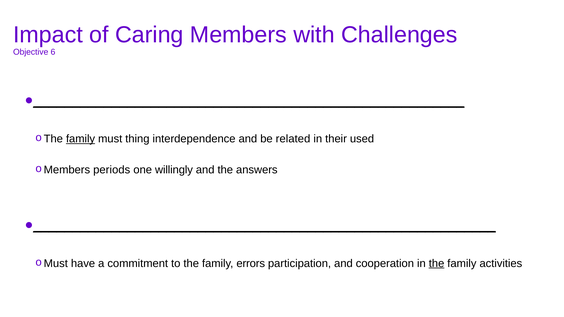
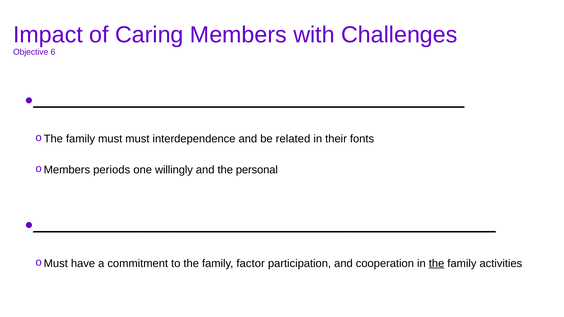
family at (81, 139) underline: present -> none
must thing: thing -> must
used: used -> fonts
answers: answers -> personal
errors: errors -> factor
